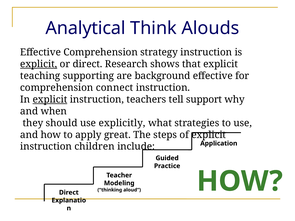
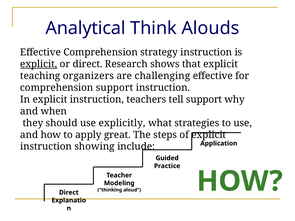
supporting: supporting -> organizers
background: background -> challenging
comprehension connect: connect -> support
explicit at (50, 100) underline: present -> none
children: children -> showing
